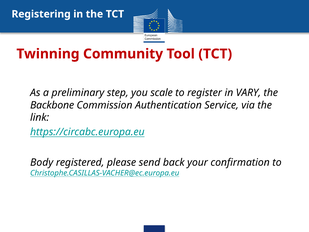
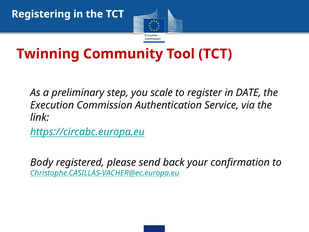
VARY: VARY -> DATE
Backbone: Backbone -> Execution
